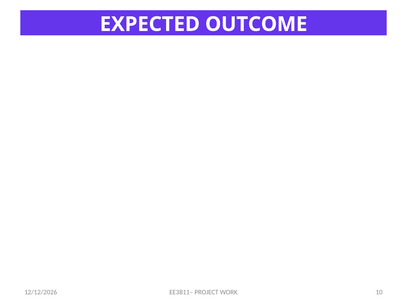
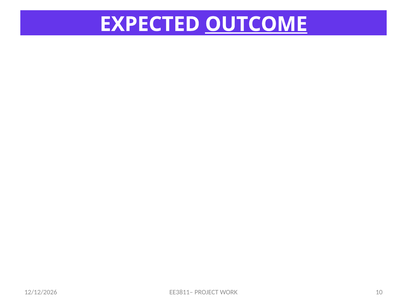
OUTCOME underline: none -> present
